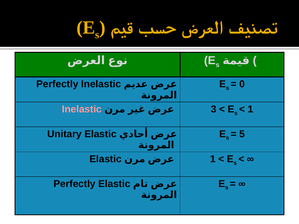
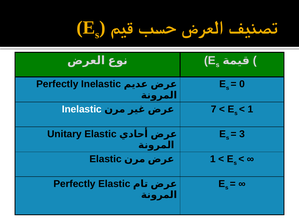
Inelastic at (82, 109) colour: pink -> white
3: 3 -> 7
5: 5 -> 3
